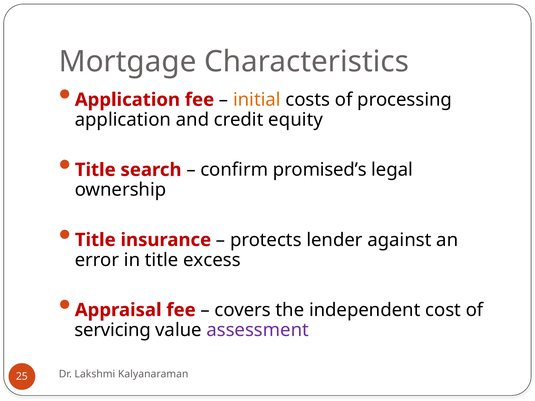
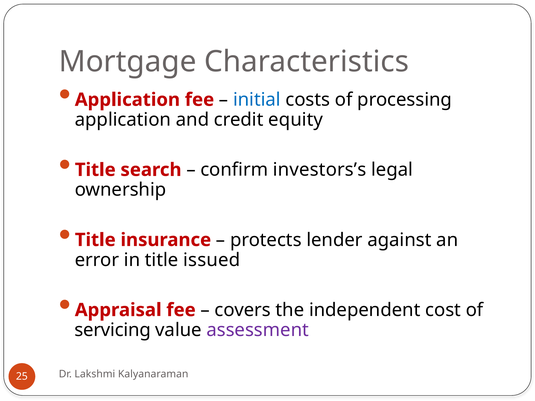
initial colour: orange -> blue
promised’s: promised’s -> investors’s
excess: excess -> issued
